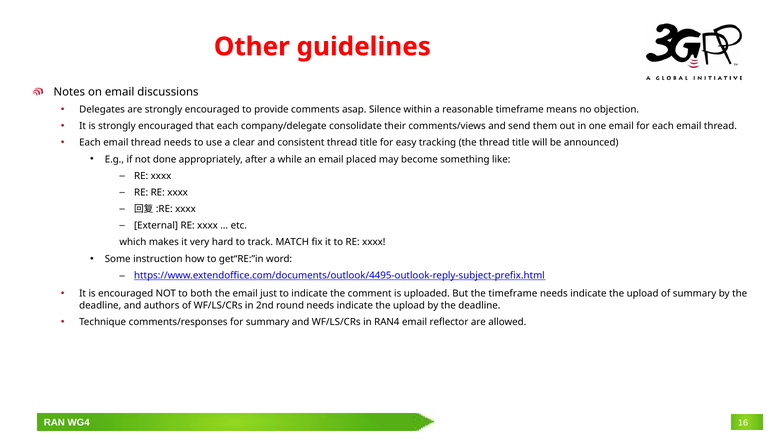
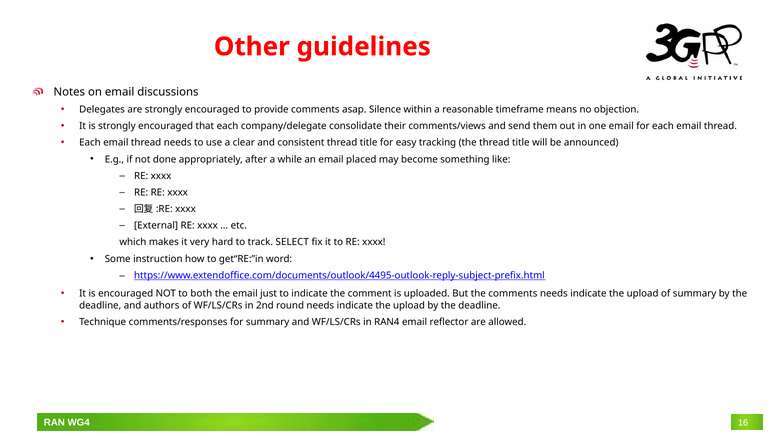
MATCH: MATCH -> SELECT
the timeframe: timeframe -> comments
